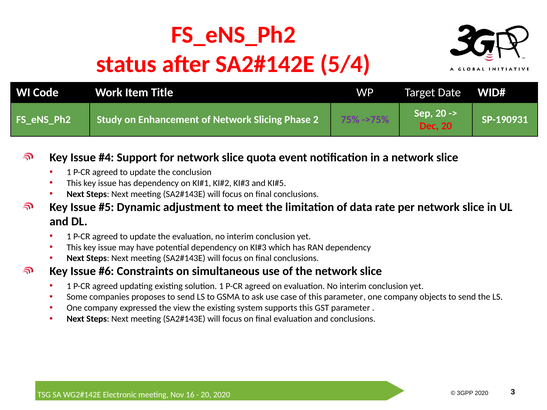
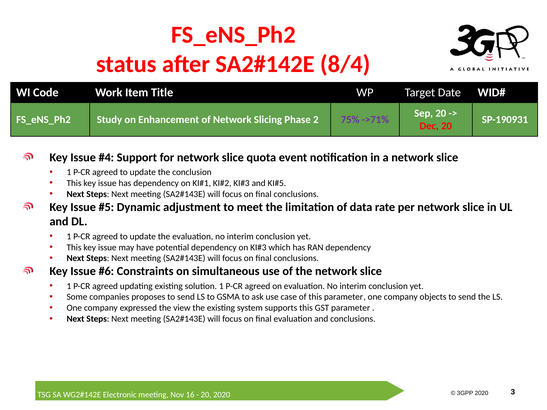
5/4: 5/4 -> 8/4
->75%: ->75% -> ->71%
